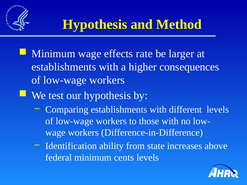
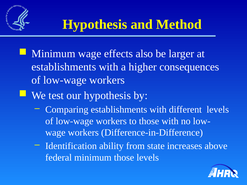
rate: rate -> also
minimum cents: cents -> those
